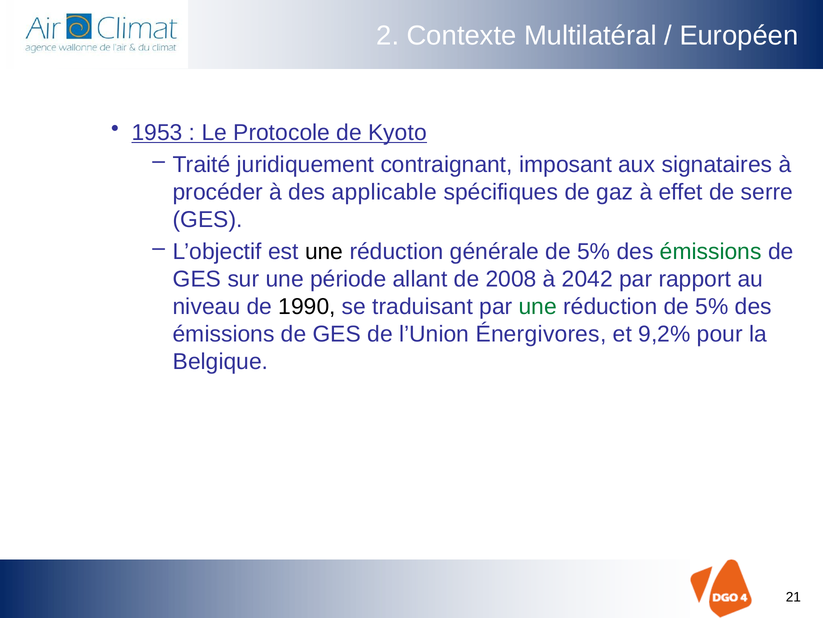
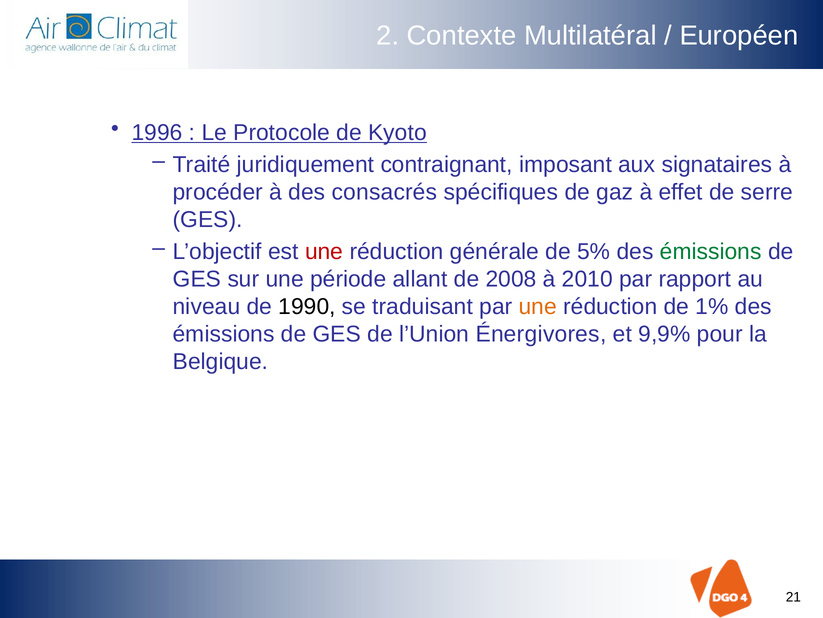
1953: 1953 -> 1996
applicable: applicable -> consacrés
une at (324, 251) colour: black -> red
2042: 2042 -> 2010
une at (538, 306) colour: green -> orange
réduction de 5%: 5% -> 1%
9,2%: 9,2% -> 9,9%
